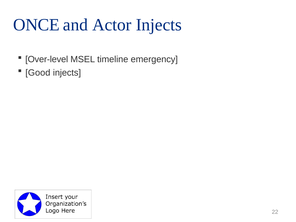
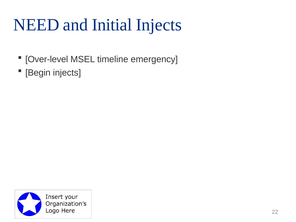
ONCE: ONCE -> NEED
Actor: Actor -> Initial
Good: Good -> Begin
